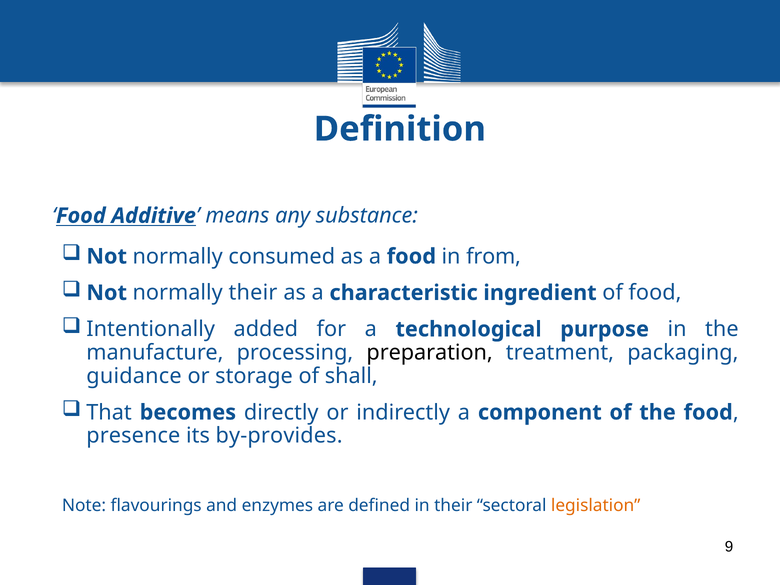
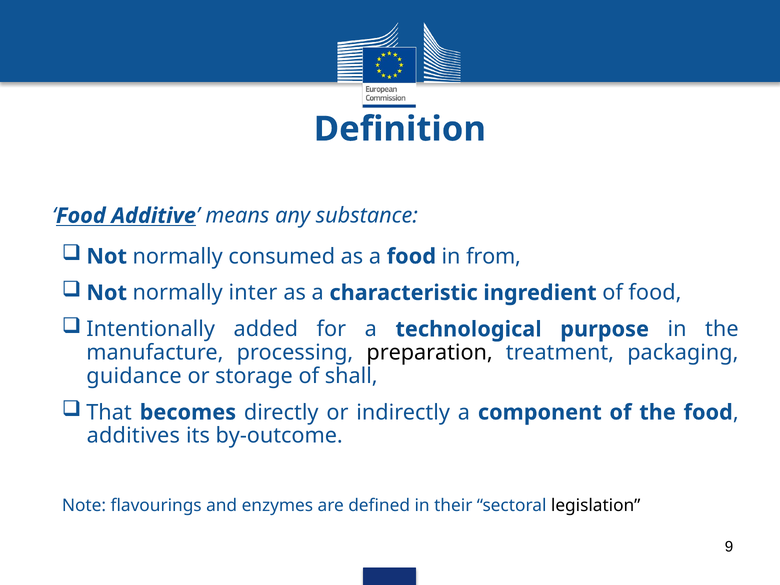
normally their: their -> inter
presence: presence -> additives
by-provides: by-provides -> by-outcome
legislation colour: orange -> black
